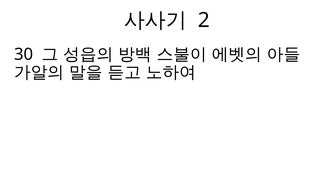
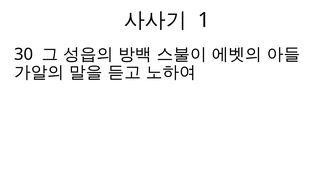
2: 2 -> 1
